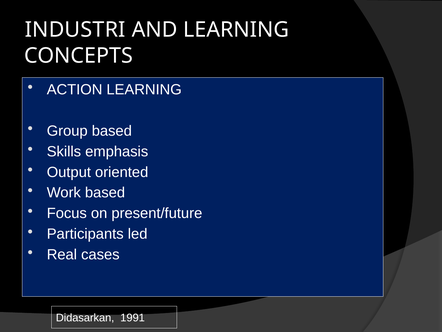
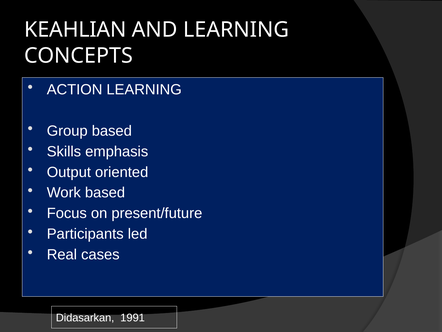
INDUSTRI: INDUSTRI -> KEAHLIAN
